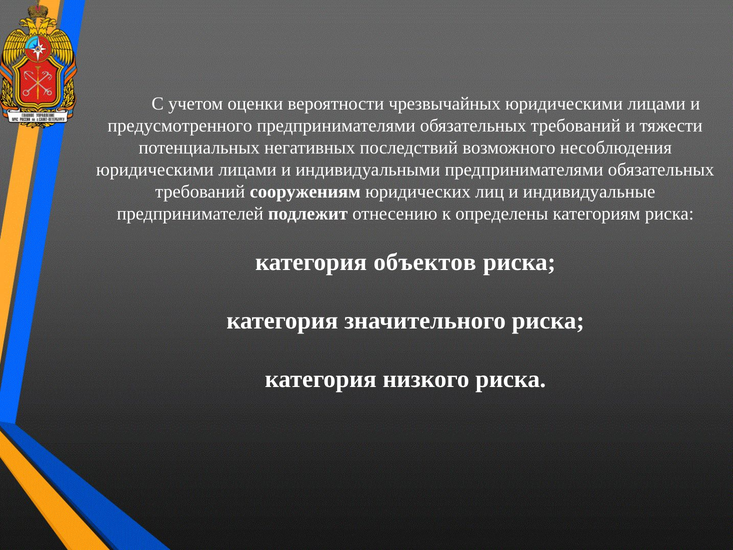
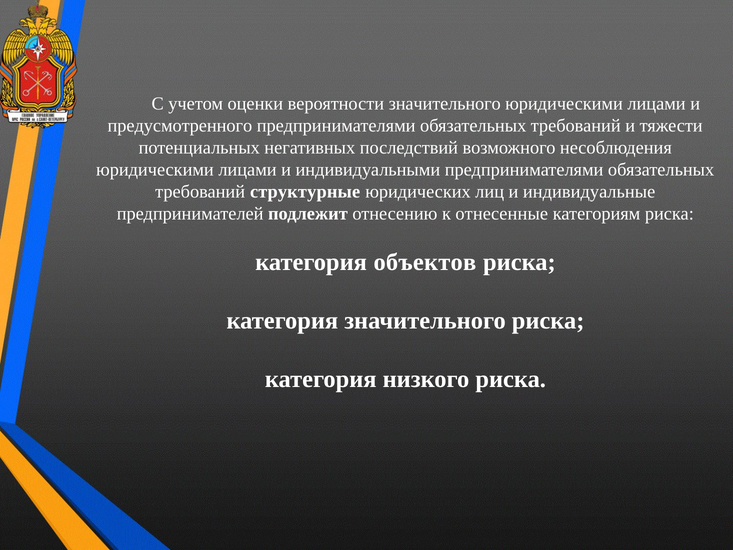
вероятности чрезвычайных: чрезвычайных -> значительного
сооружениям: сооружениям -> структурные
определены: определены -> отнесенные
